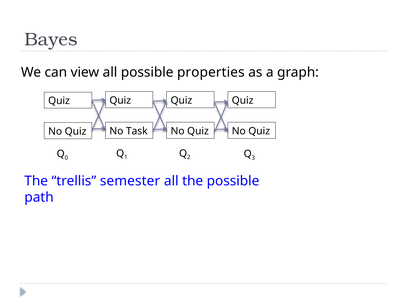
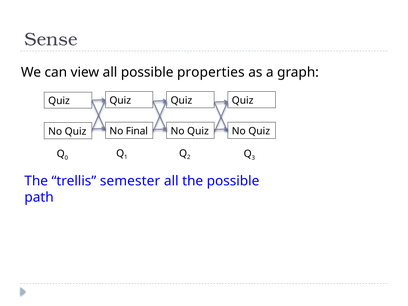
Bayes: Bayes -> Sense
Task: Task -> Final
